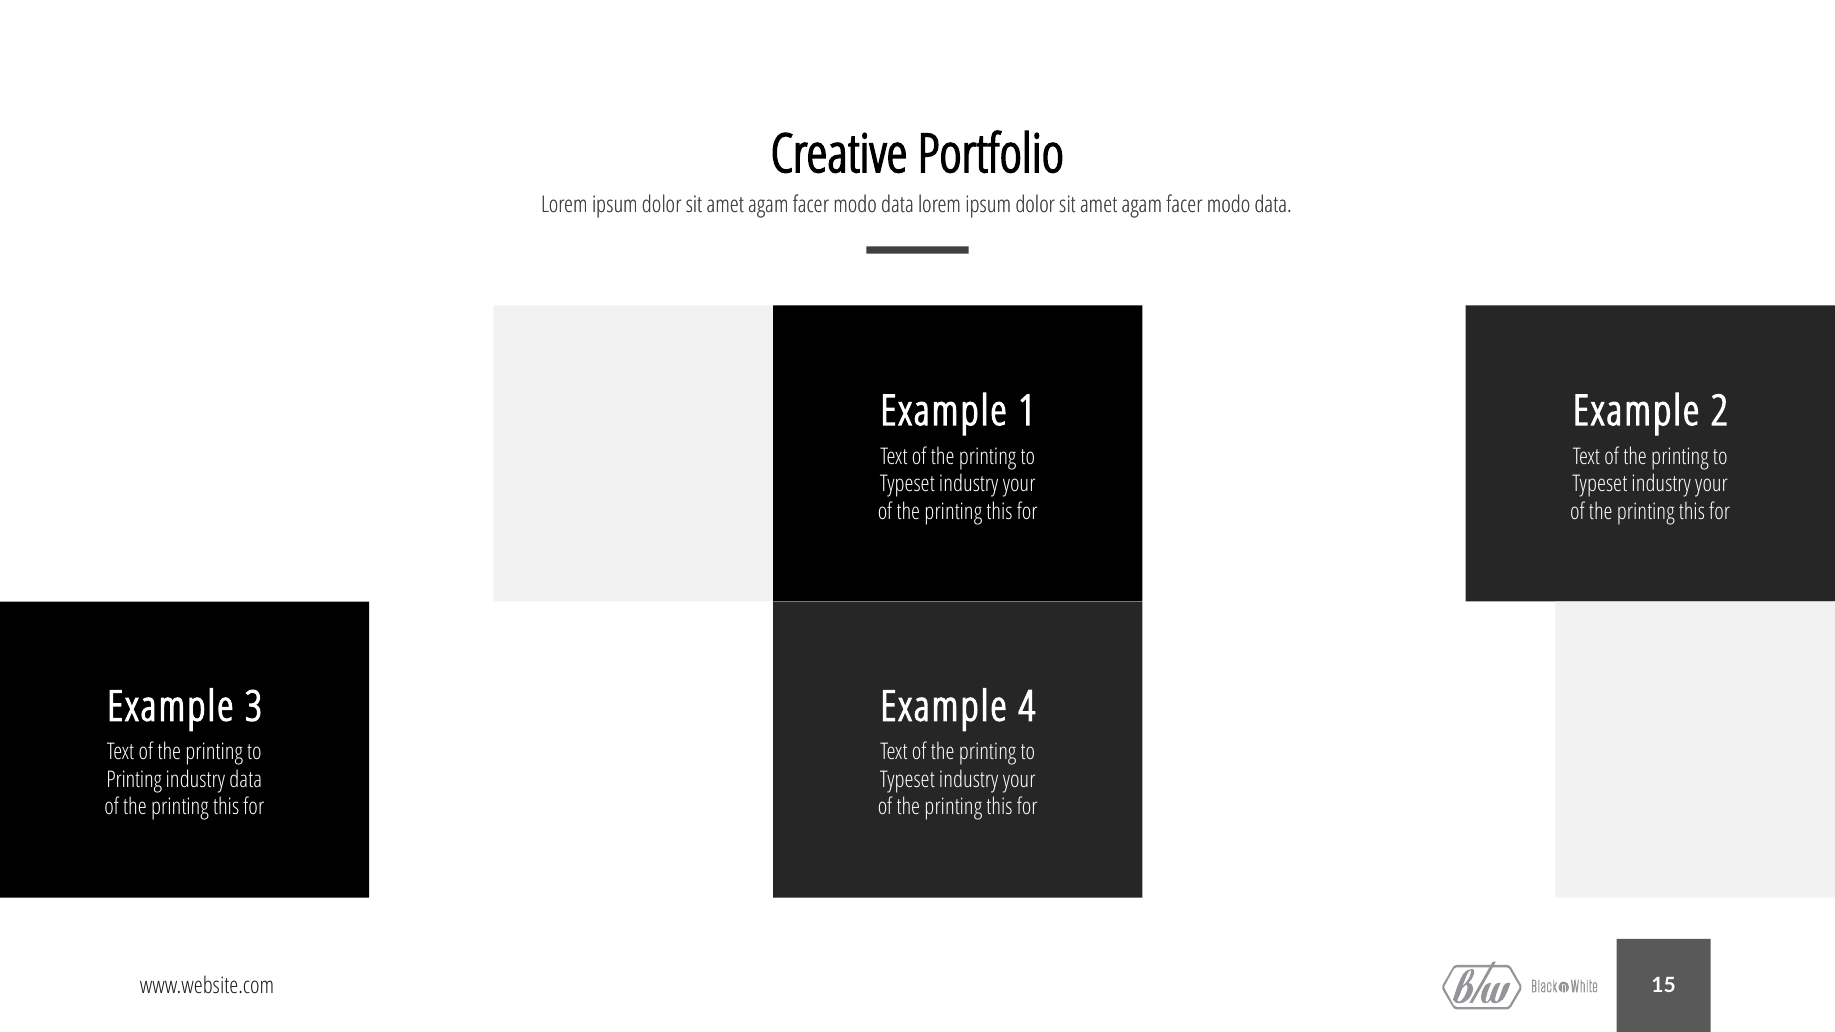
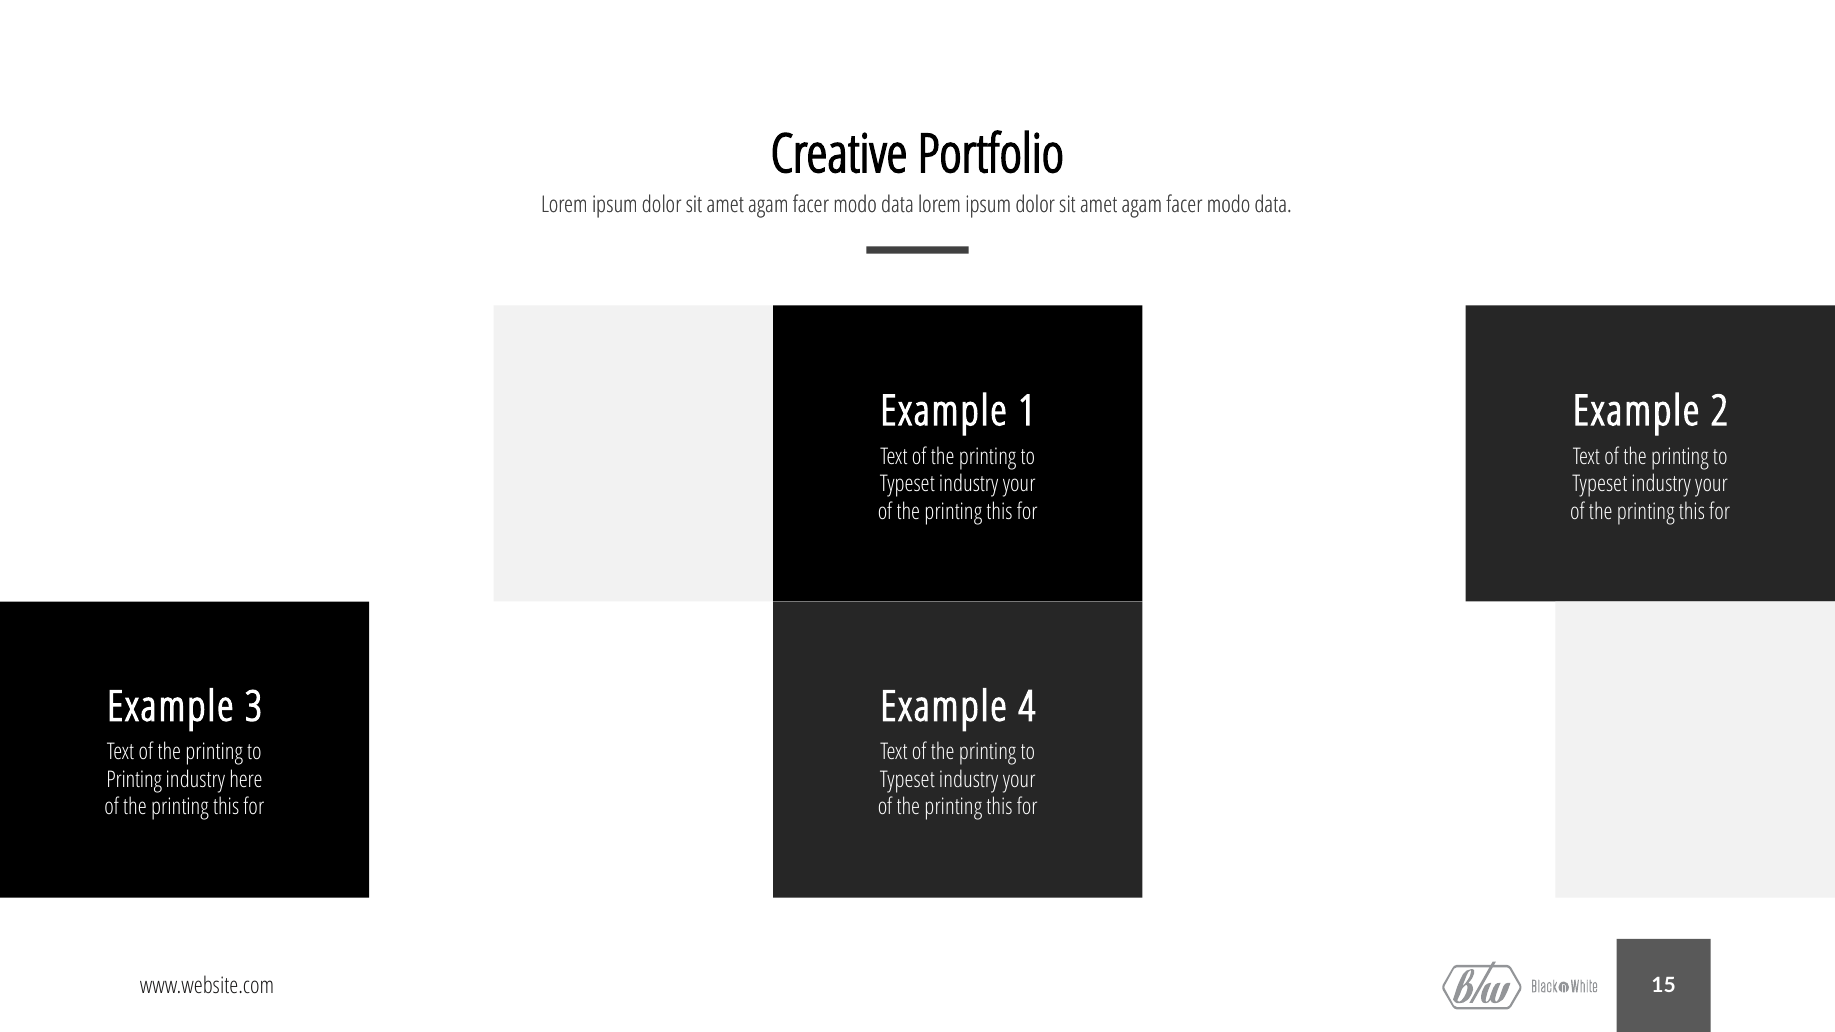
industry data: data -> here
